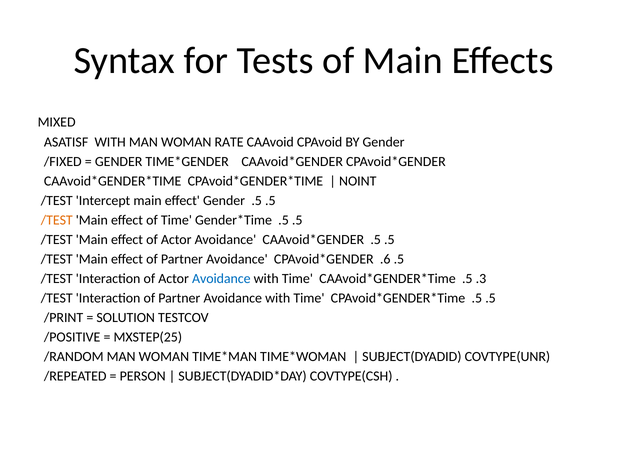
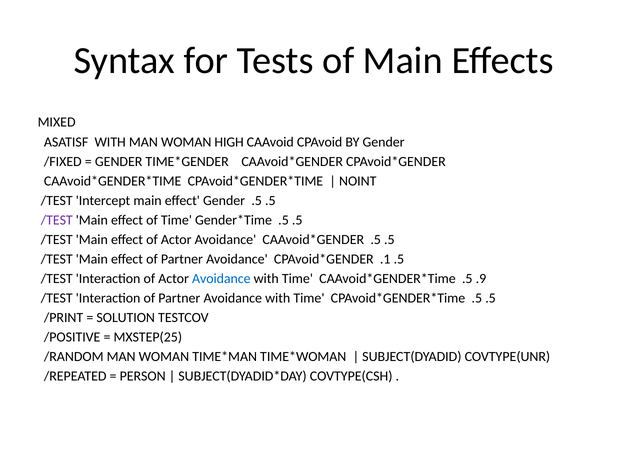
RATE: RATE -> HIGH
/TEST at (57, 220) colour: orange -> purple
.6: .6 -> .1
.3: .3 -> .9
